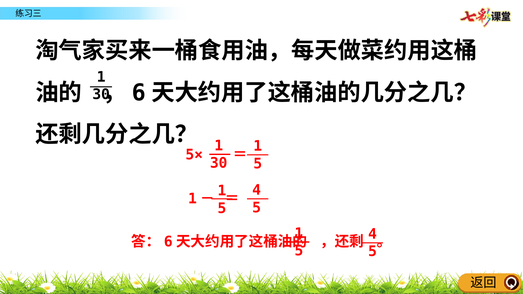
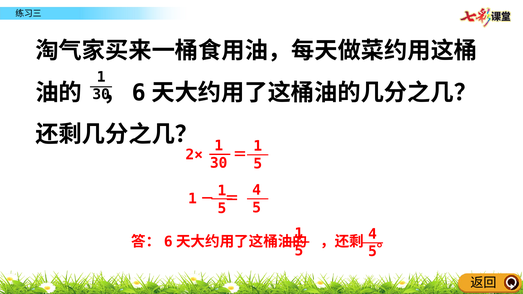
5×: 5× -> 2×
